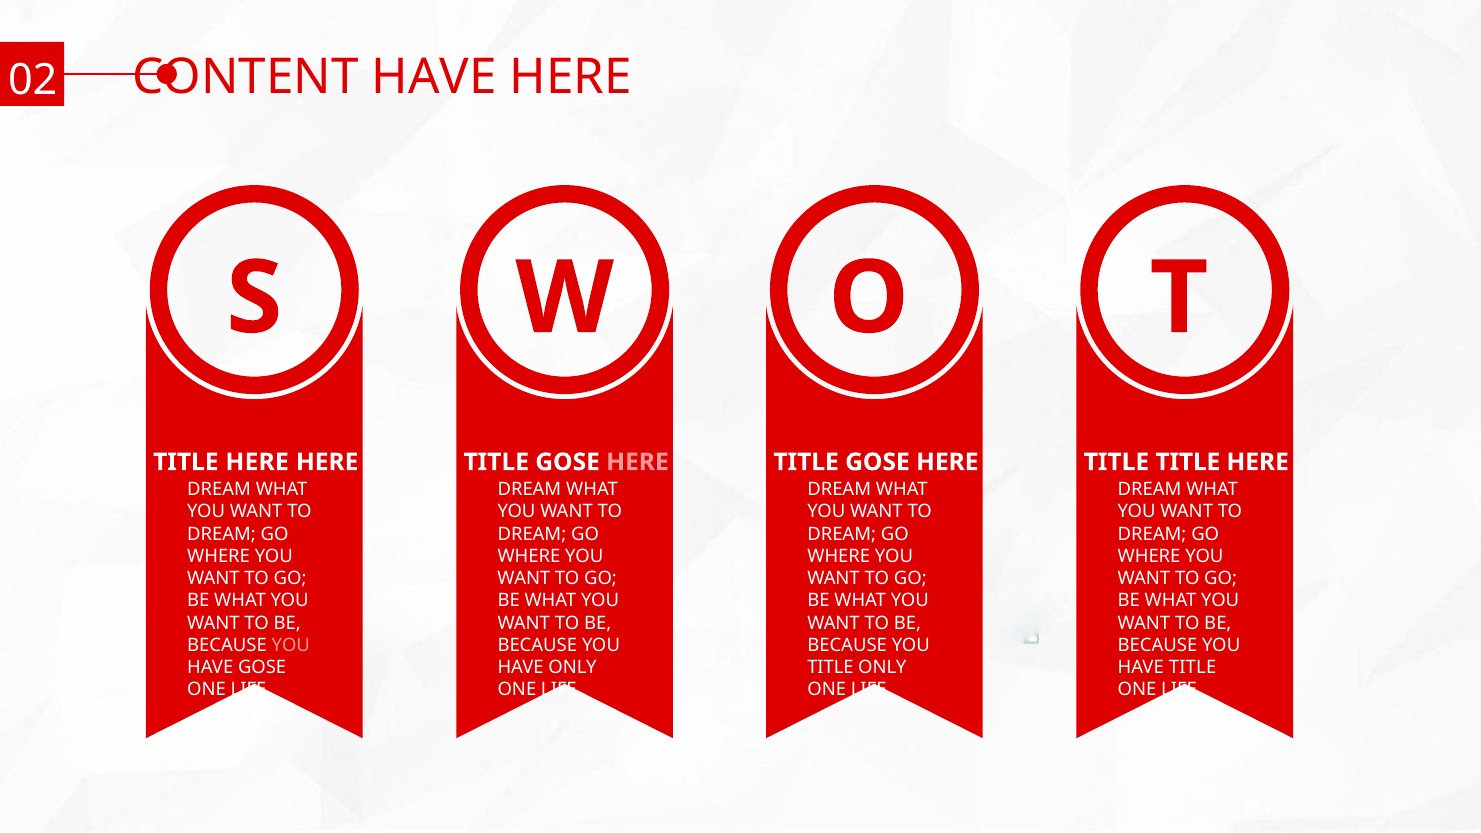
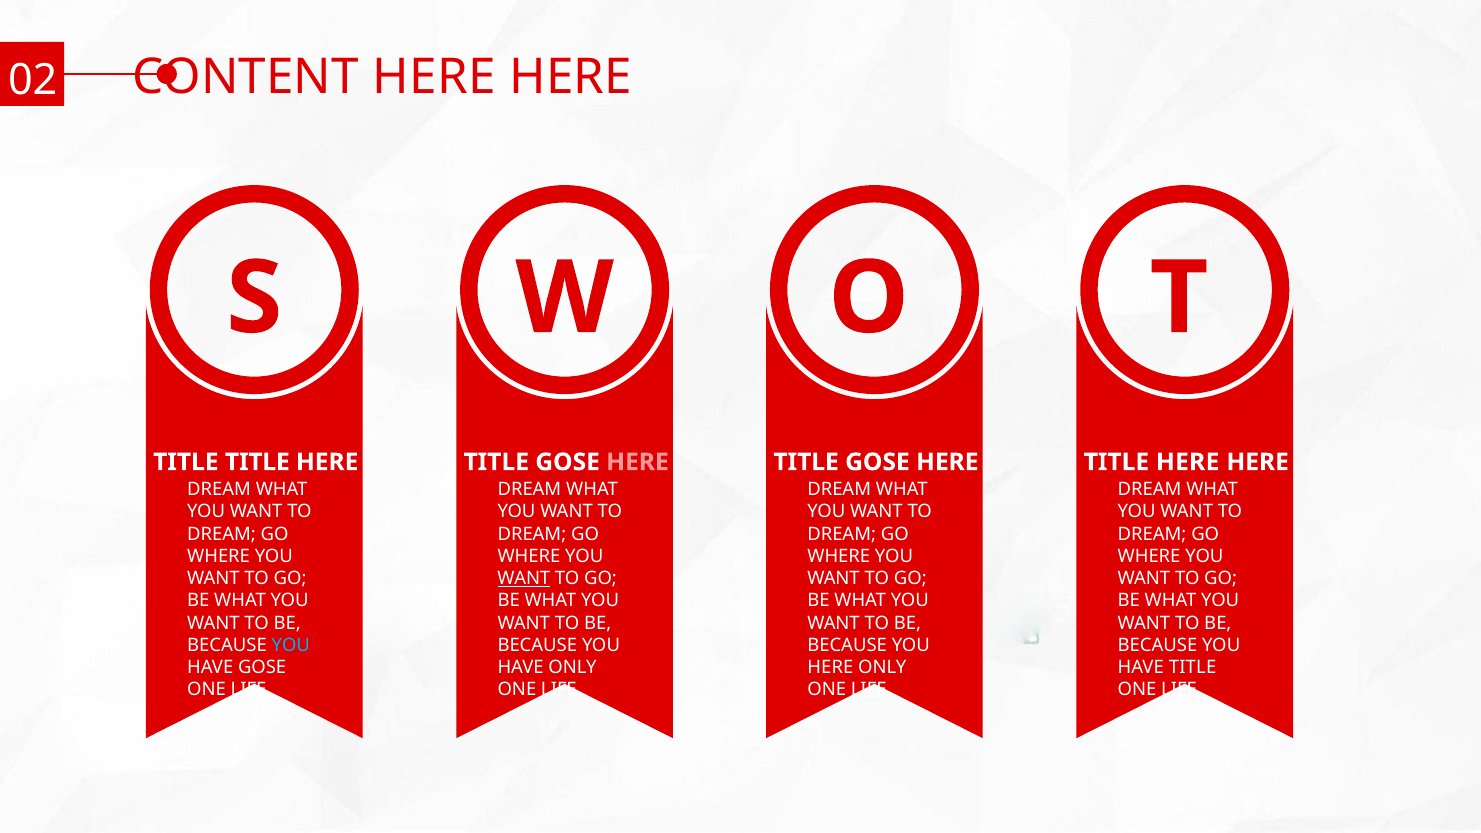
CONTENT HAVE: HAVE -> HERE
HERE at (257, 462): HERE -> TITLE
TITLE at (1188, 462): TITLE -> HERE
WANT at (524, 579) underline: none -> present
YOU at (291, 645) colour: pink -> light blue
TITLE at (830, 667): TITLE -> HERE
